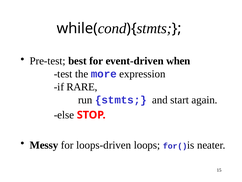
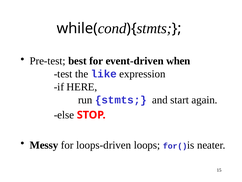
more: more -> like
RARE: RARE -> HERE
